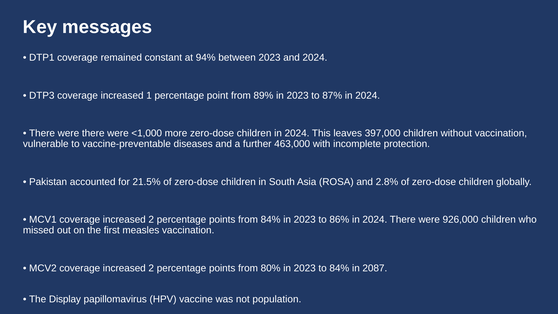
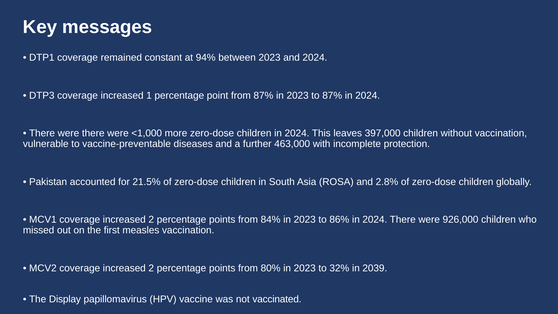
from 89%: 89% -> 87%
to 84%: 84% -> 32%
2087: 2087 -> 2039
population: population -> vaccinated
